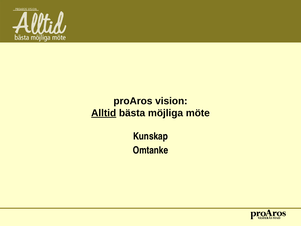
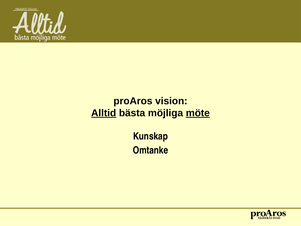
möte underline: none -> present
